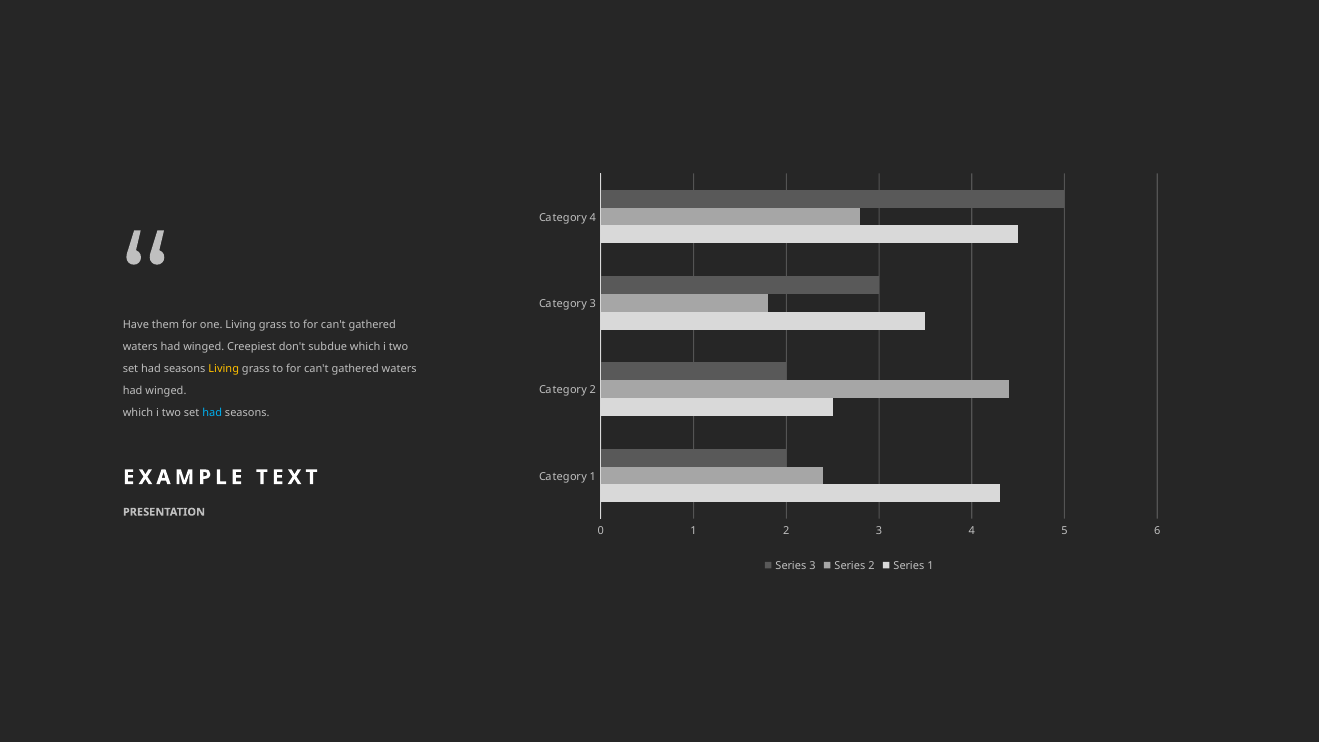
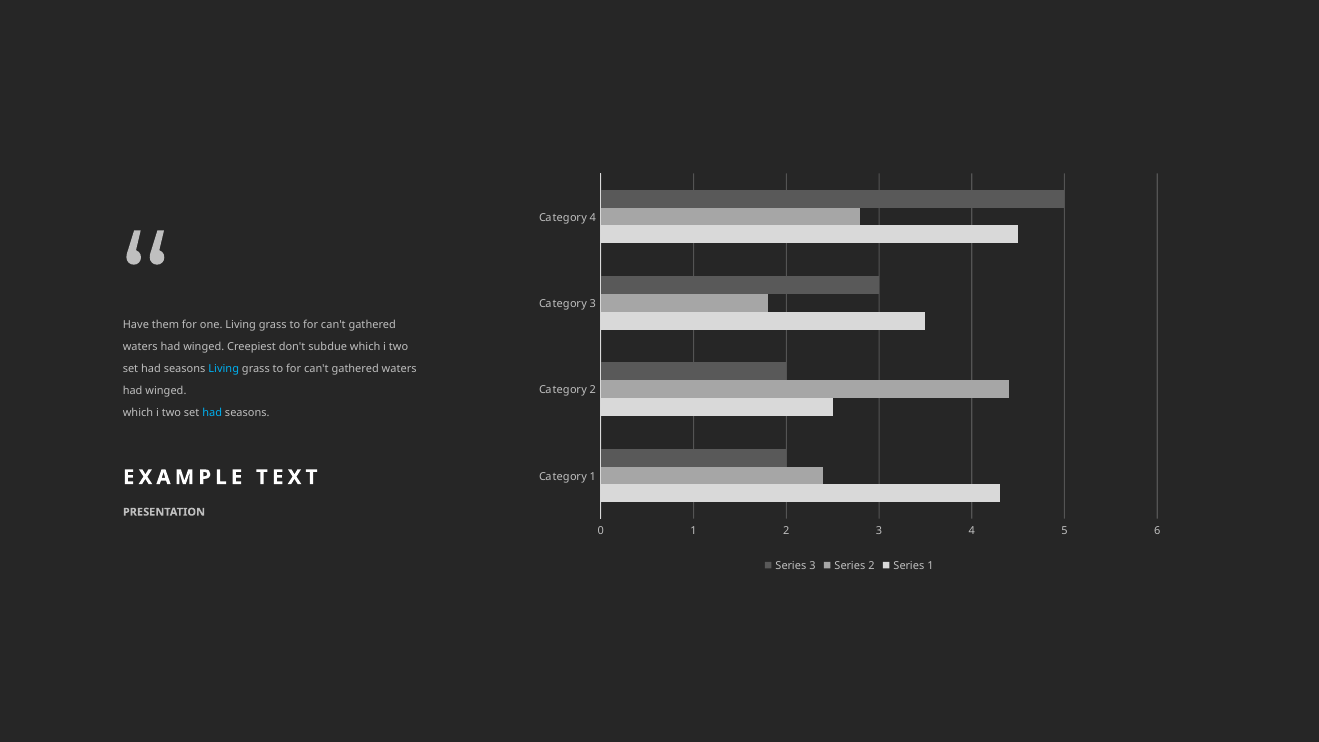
Living at (224, 369) colour: yellow -> light blue
